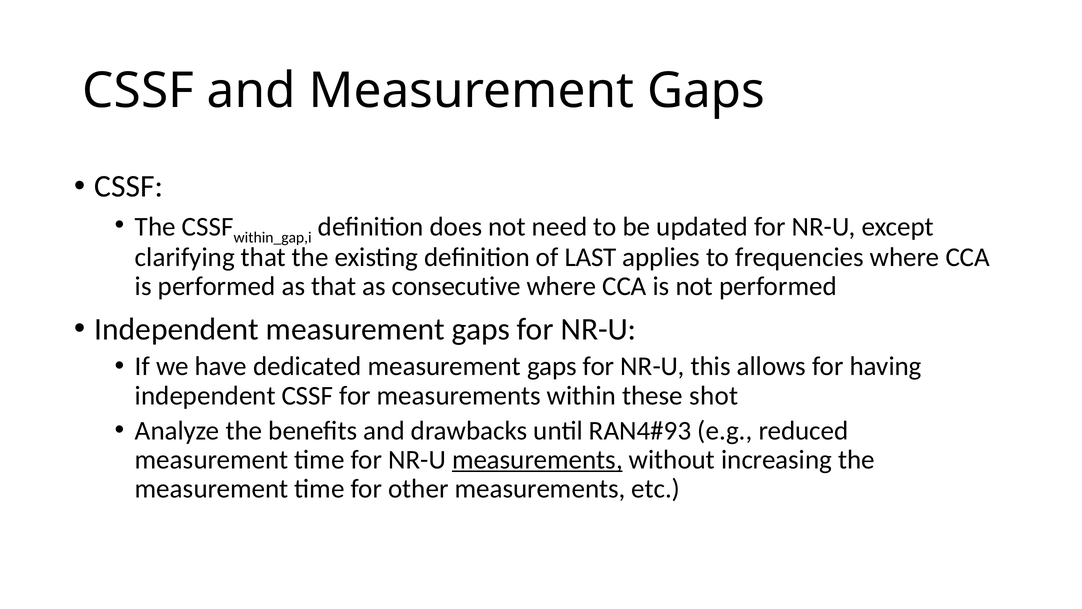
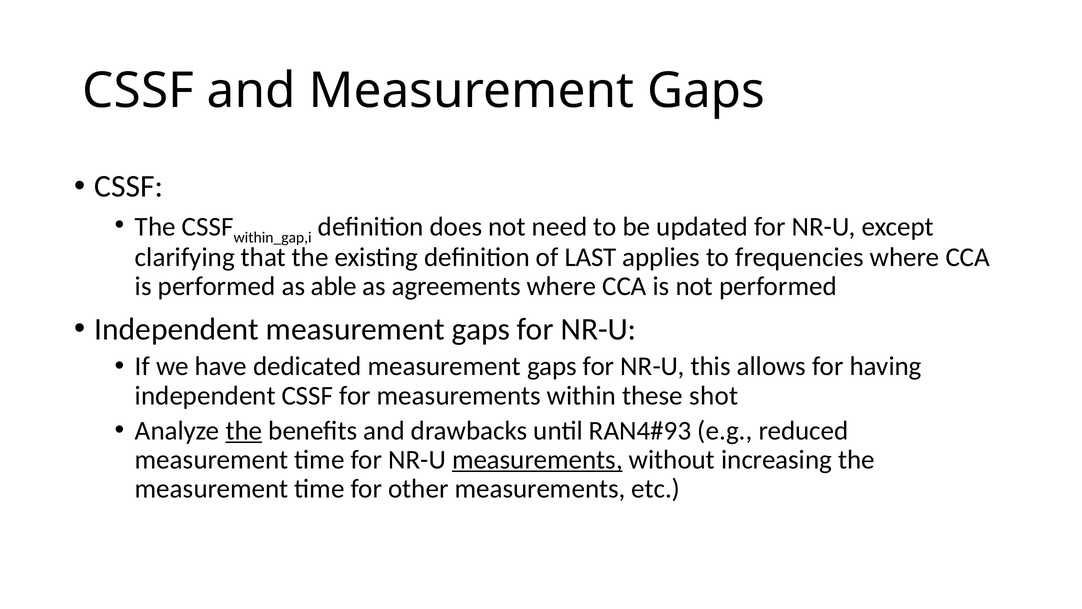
as that: that -> able
consecutive: consecutive -> agreements
the at (244, 430) underline: none -> present
